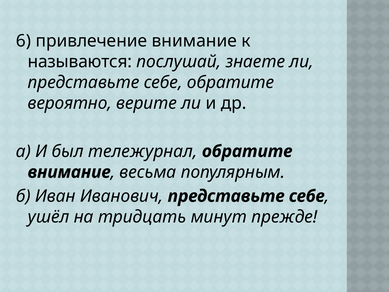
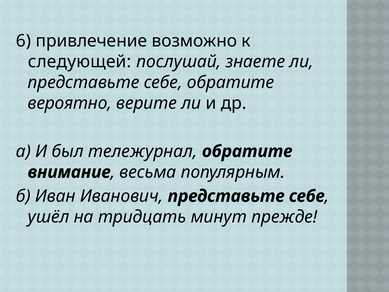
привлечение внимание: внимание -> возможно
называются: называются -> следующей
